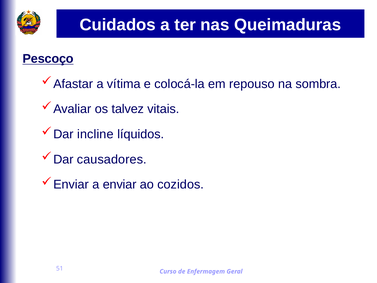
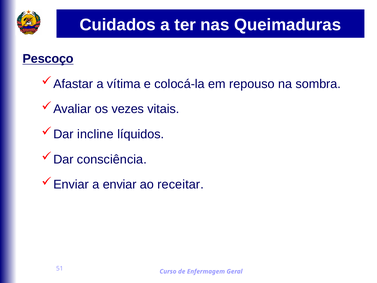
talvez: talvez -> vezes
causadores: causadores -> consciência
cozidos: cozidos -> receitar
